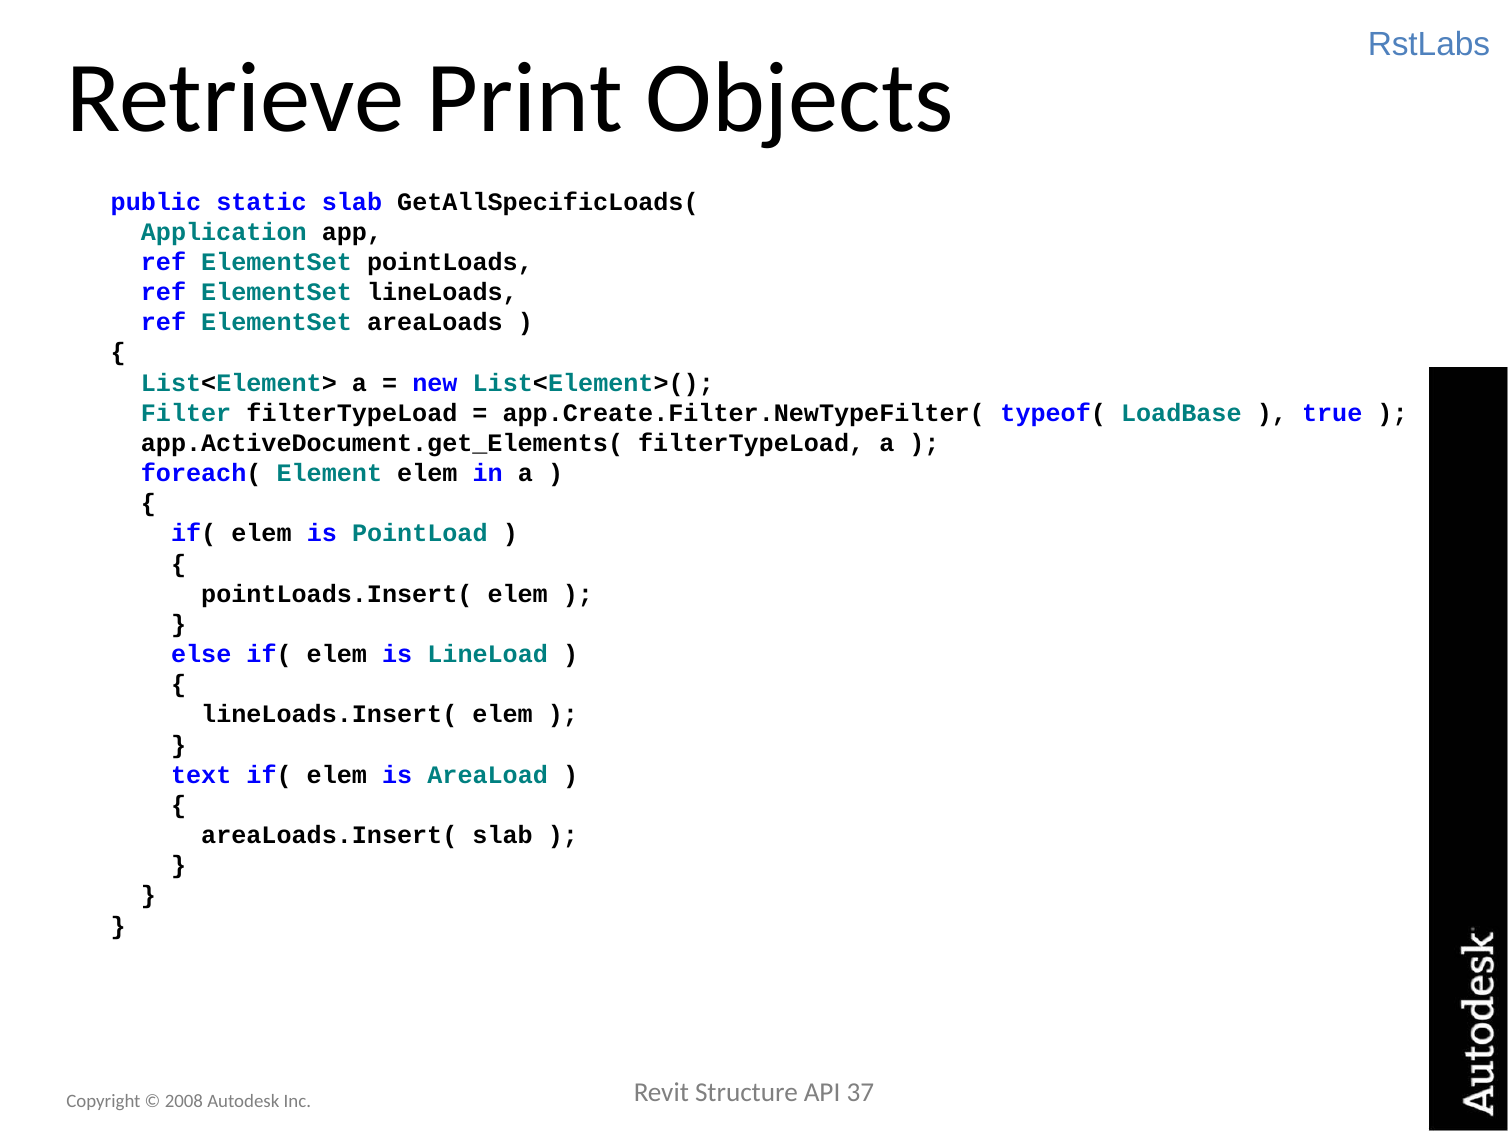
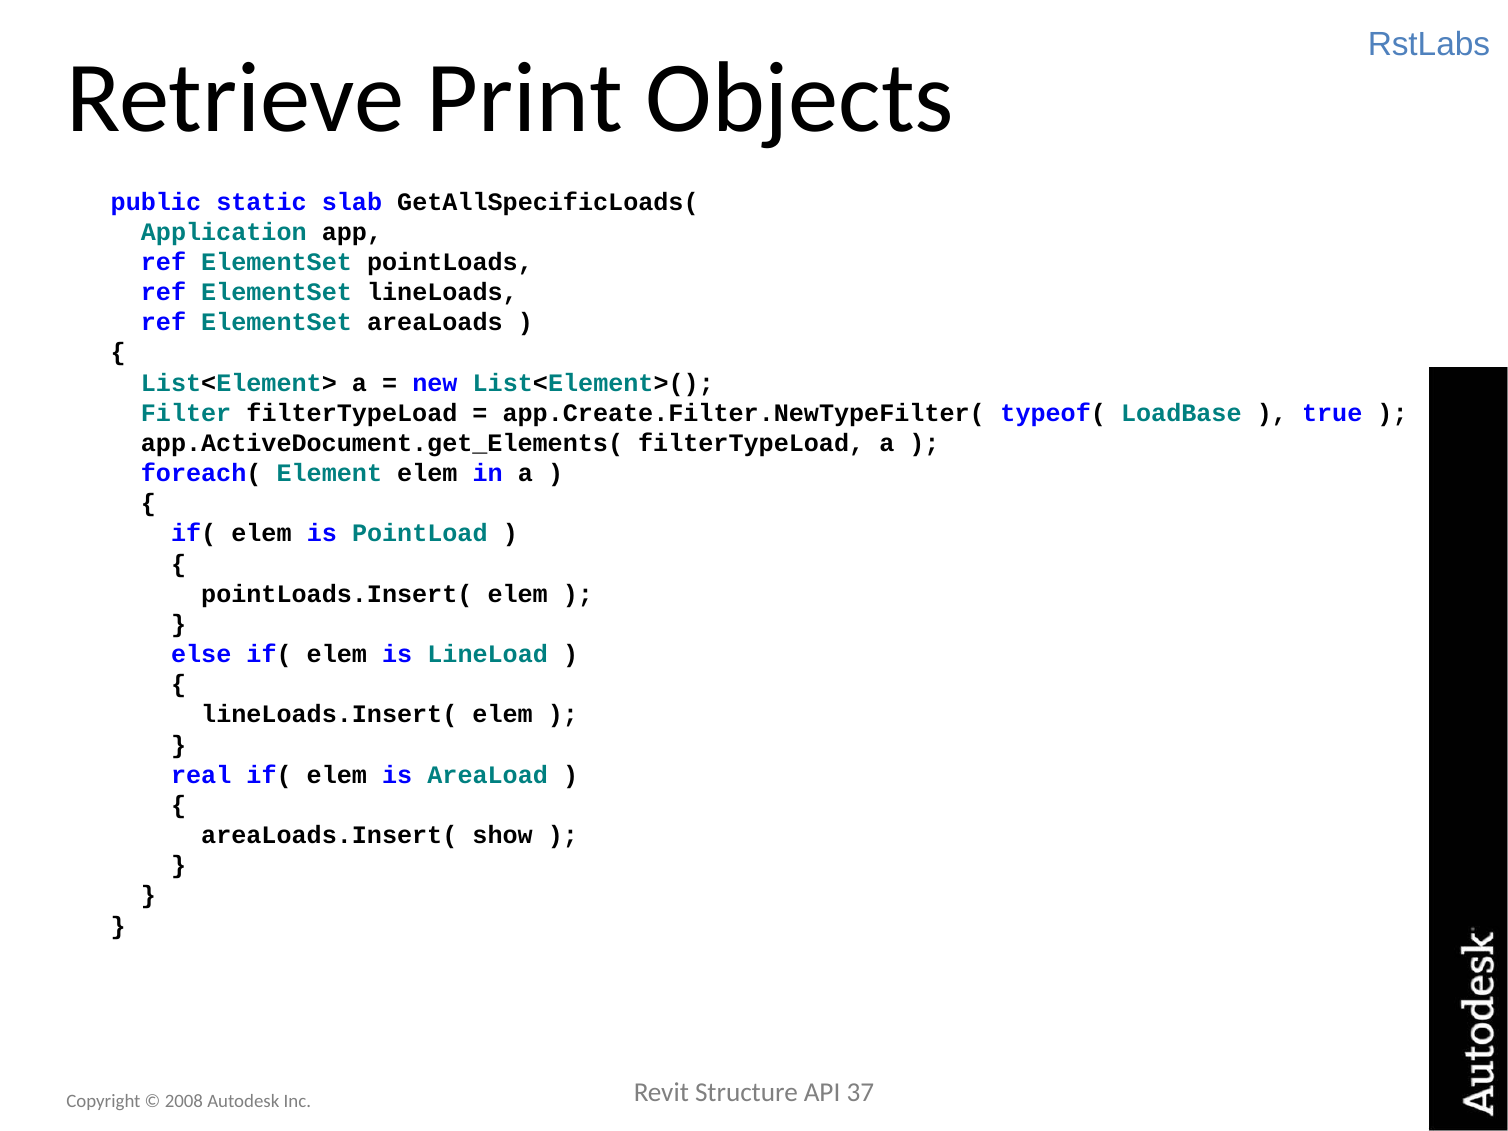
text: text -> real
areaLoads.Insert( slab: slab -> show
